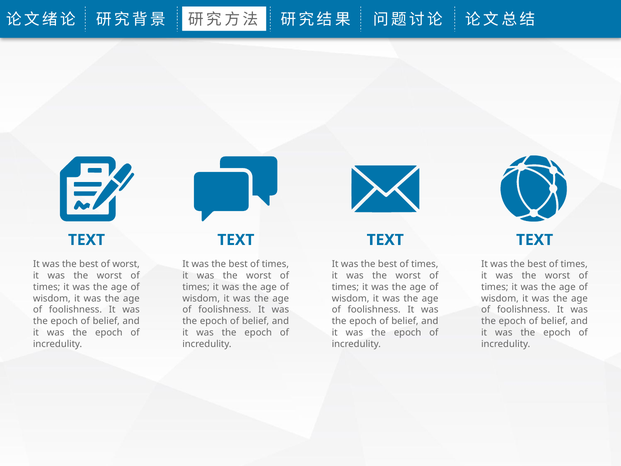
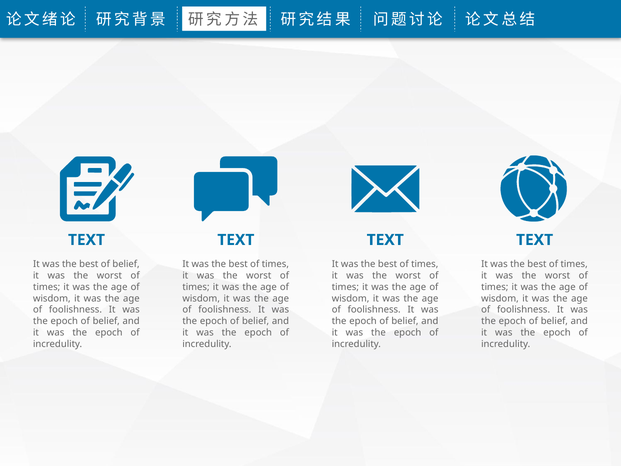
best of worst: worst -> belief
